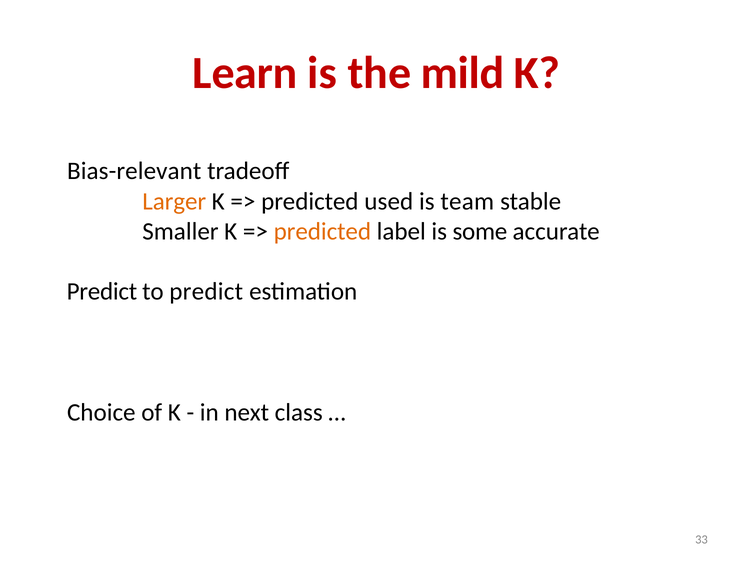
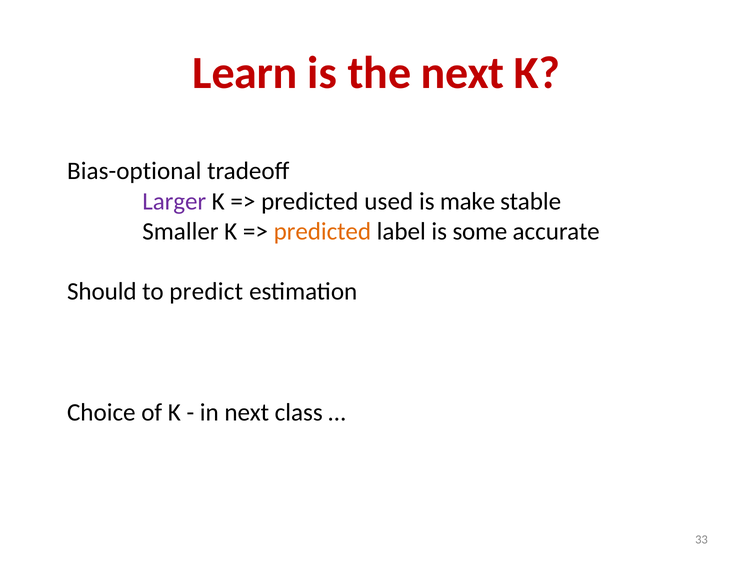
the mild: mild -> next
Bias-relevant: Bias-relevant -> Bias-optional
Larger colour: orange -> purple
team: team -> make
Predict at (102, 292): Predict -> Should
